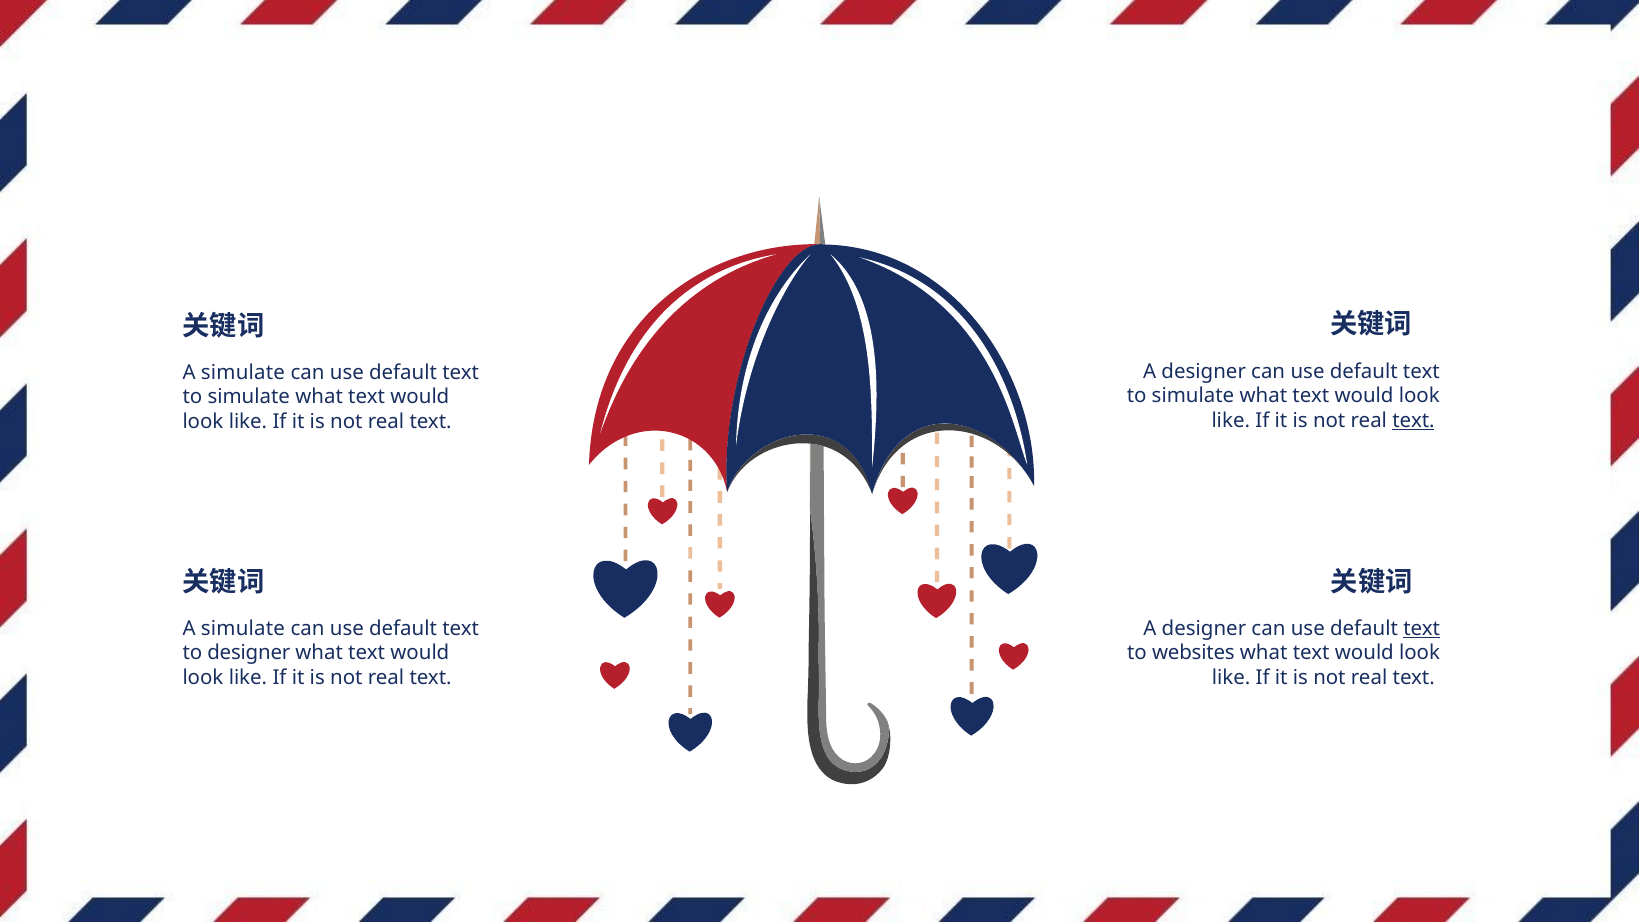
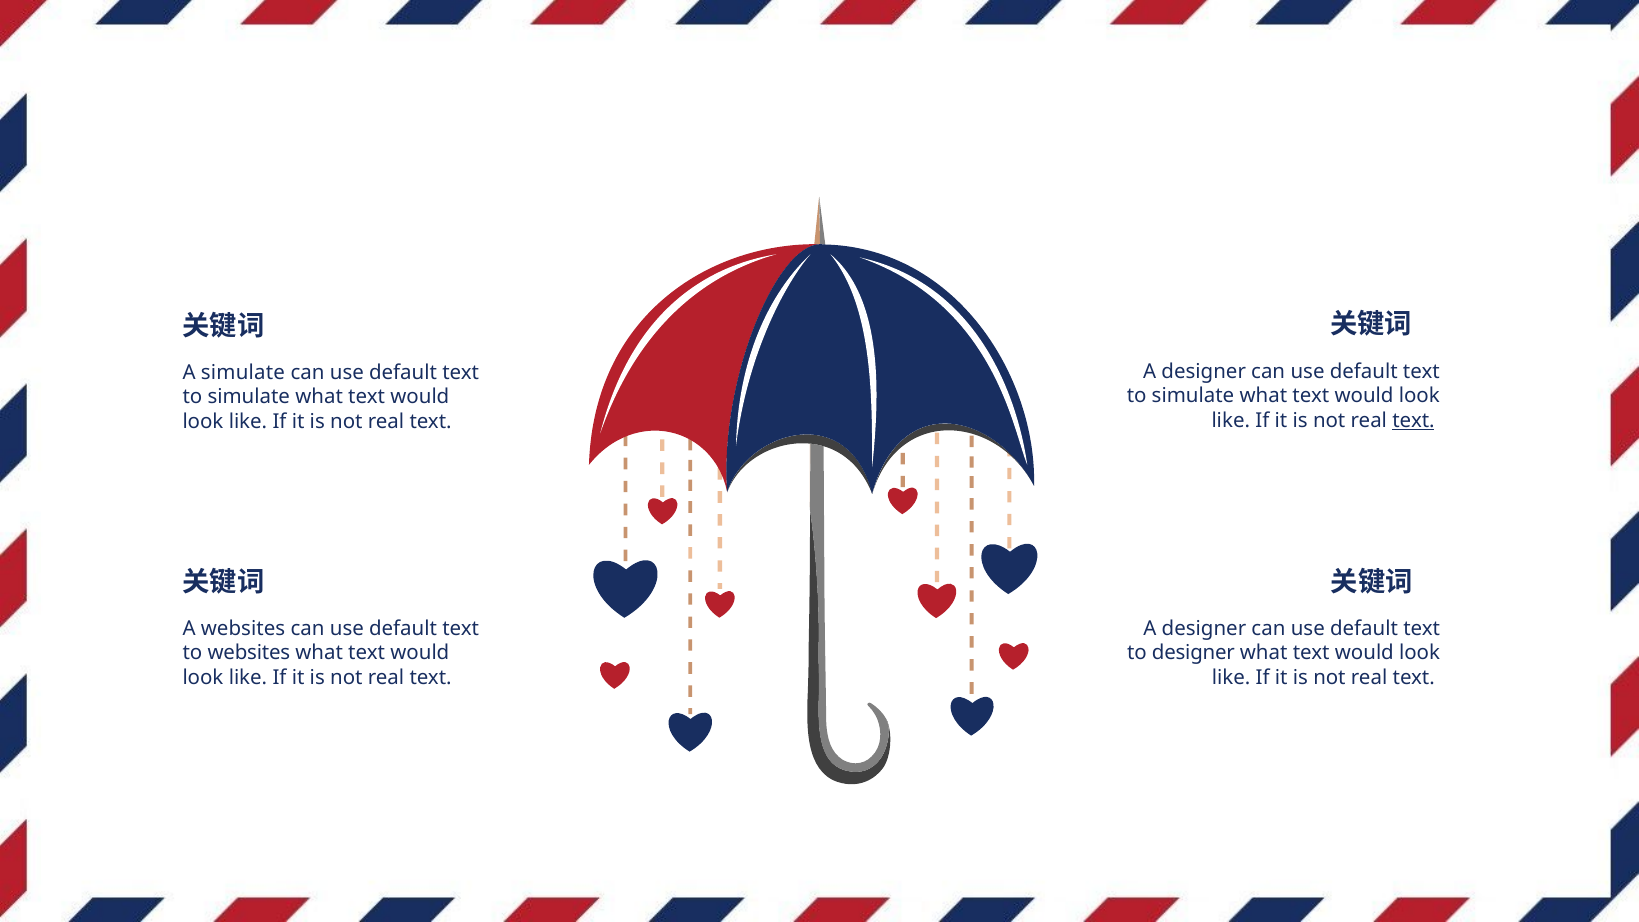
simulate at (243, 628): simulate -> websites
text at (1422, 628) underline: present -> none
to designer: designer -> websites
to websites: websites -> designer
